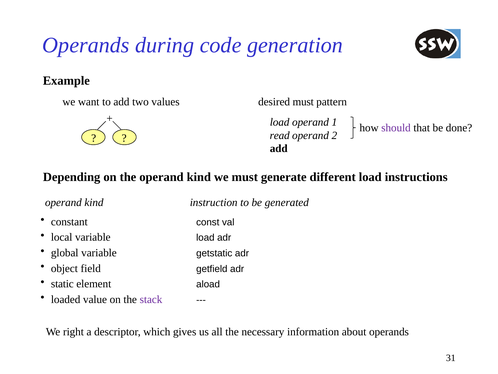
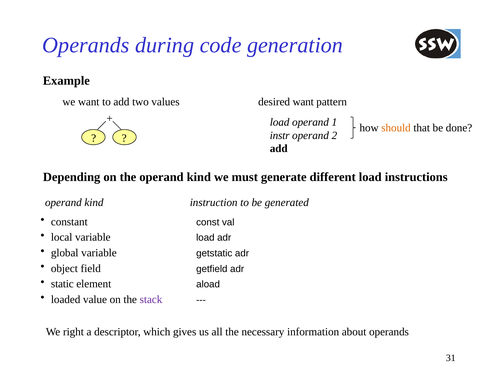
desired must: must -> want
should colour: purple -> orange
read: read -> instr
